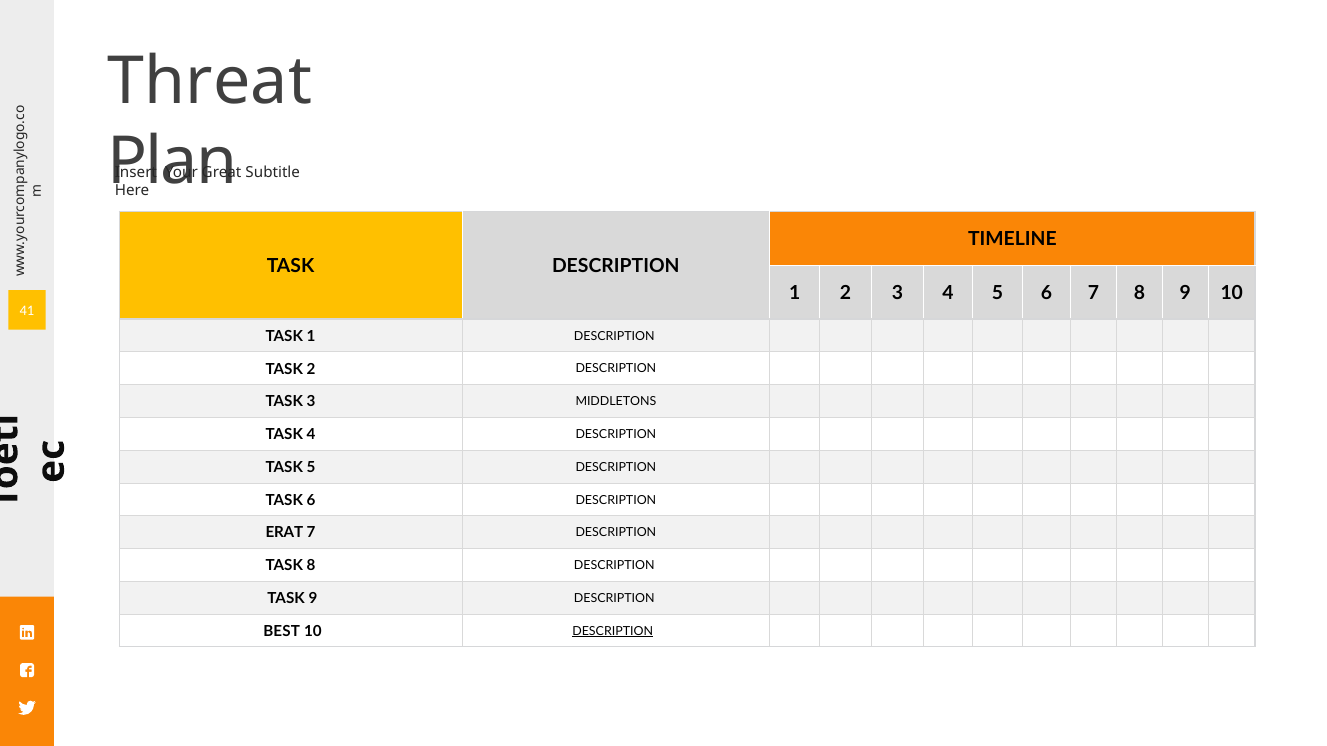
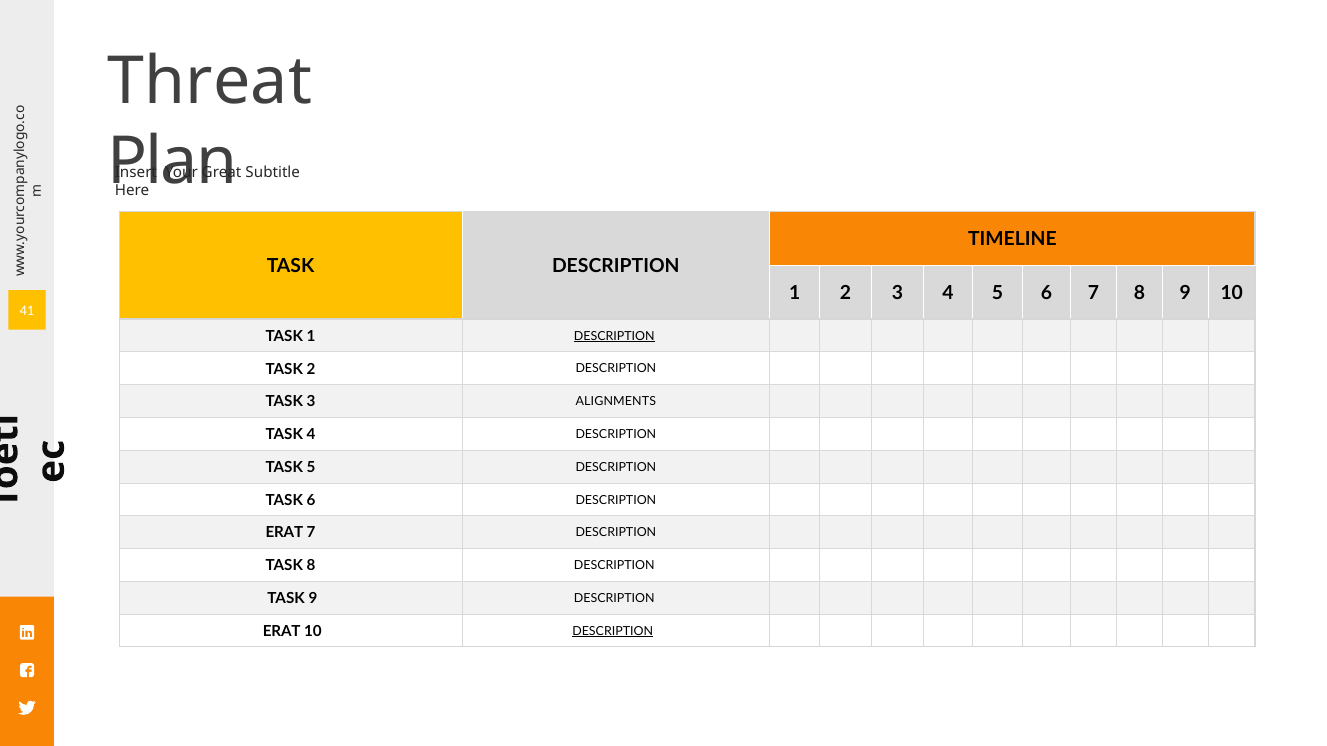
DESCRIPTION at (614, 336) underline: none -> present
MIDDLETONS: MIDDLETONS -> ALIGNMENTS
BEST at (282, 632): BEST -> ERAT
